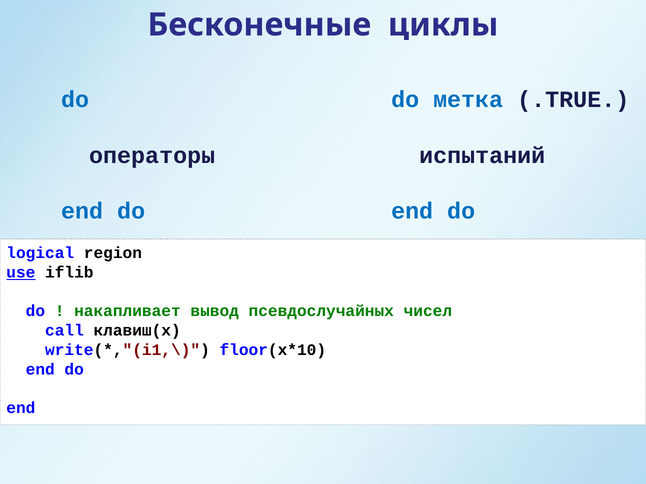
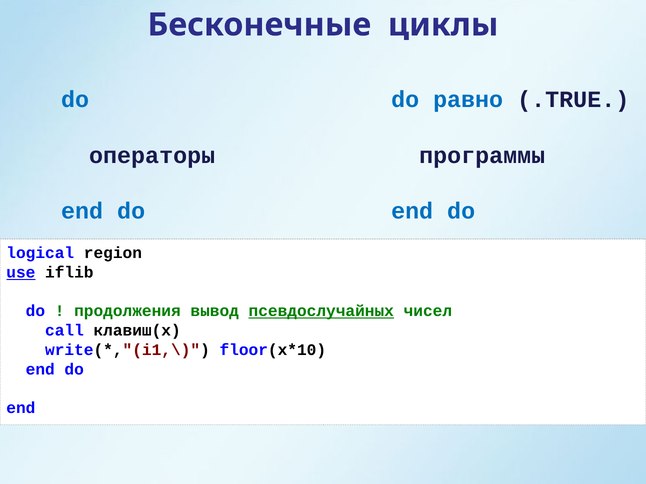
метка: метка -> равно
испытаний: испытаний -> программы
накапливает: накапливает -> продолжения
псевдослучайных underline: none -> present
